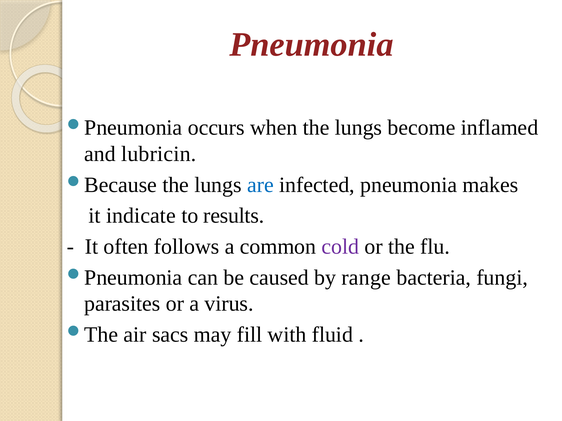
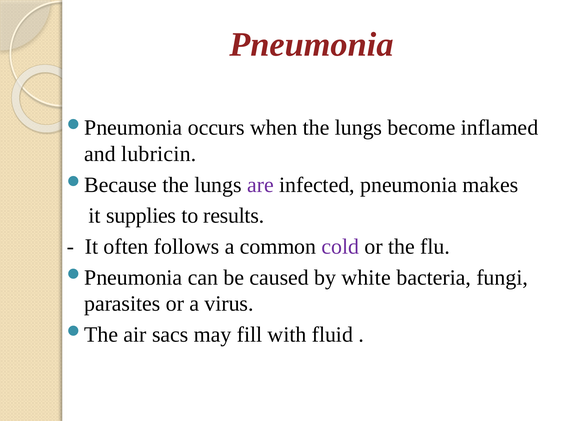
are colour: blue -> purple
indicate: indicate -> supplies
range: range -> white
